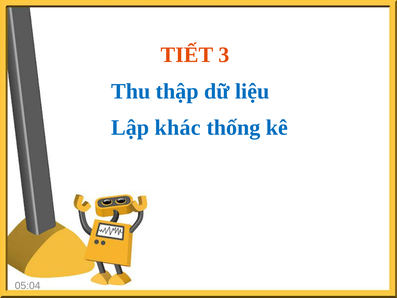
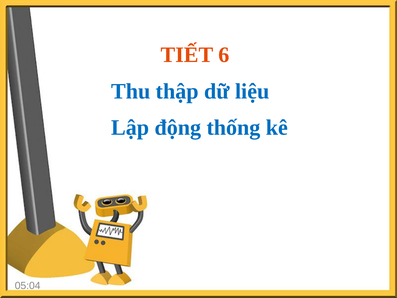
3: 3 -> 6
khác: khác -> động
